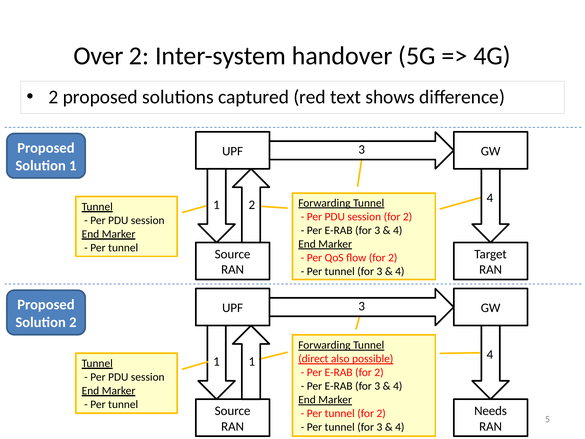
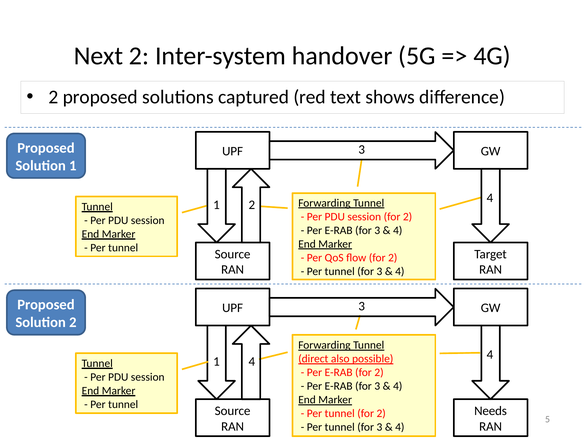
Over: Over -> Next
1 1: 1 -> 4
